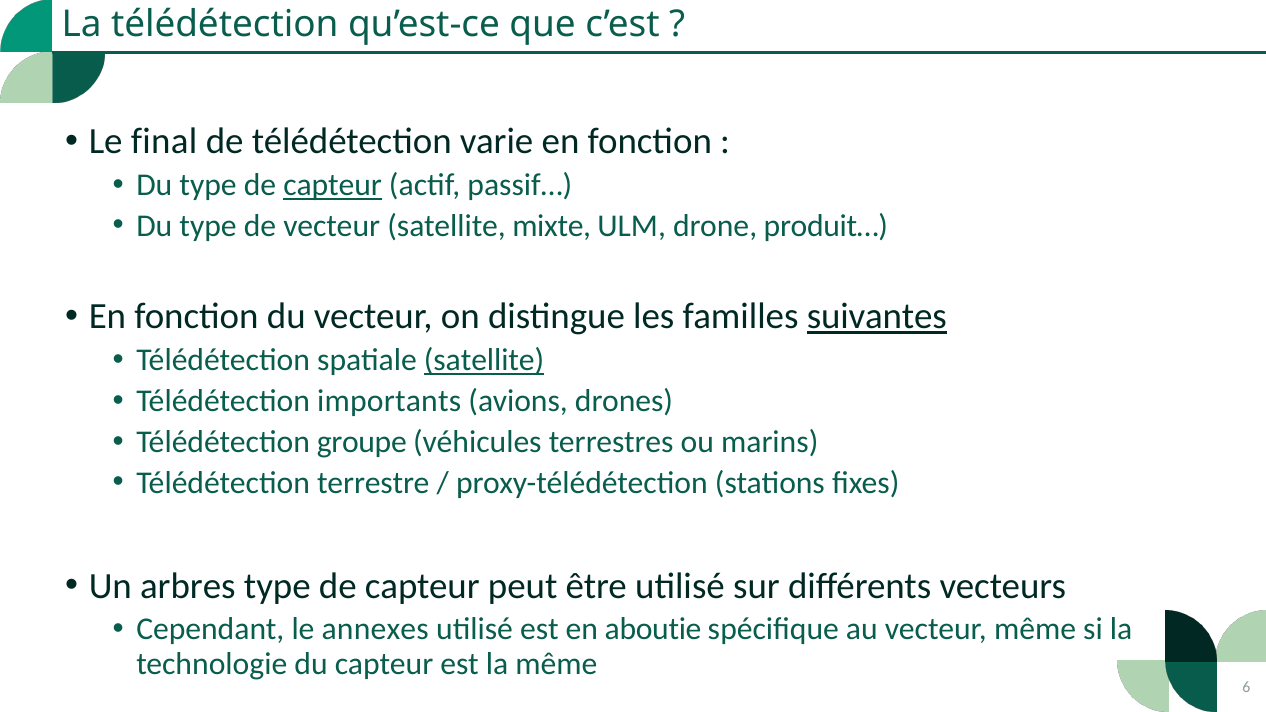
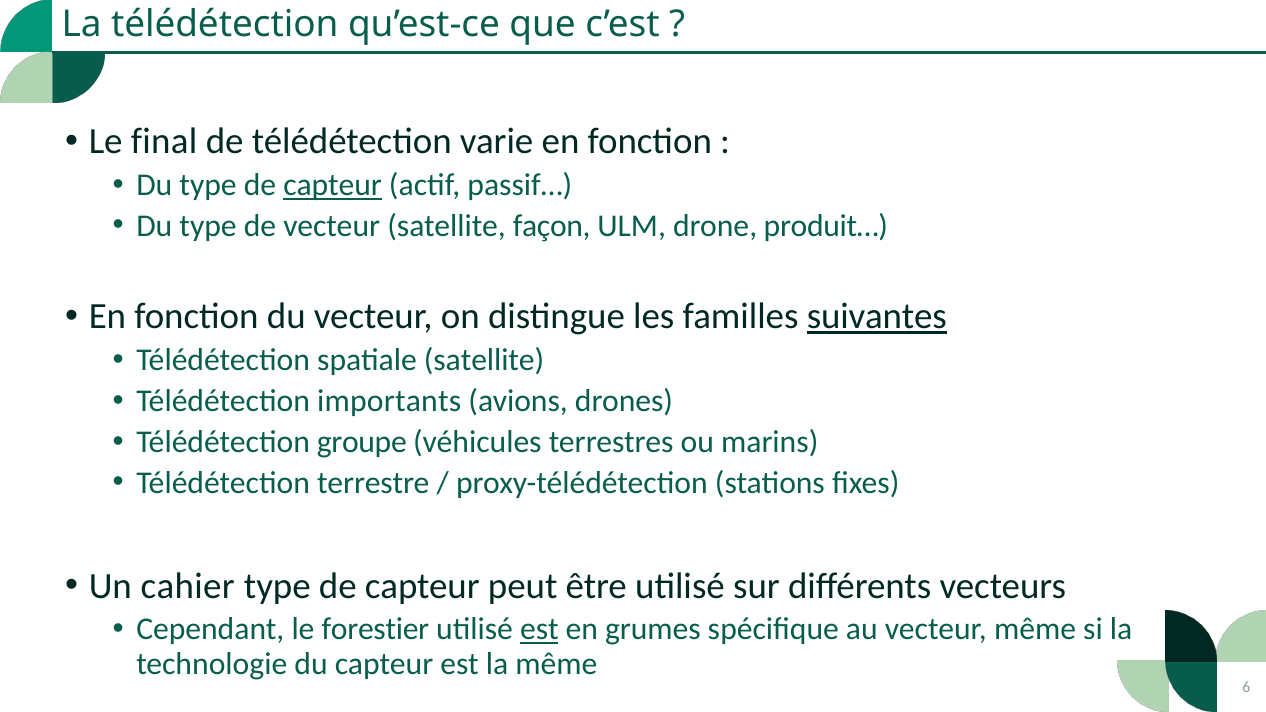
mixte: mixte -> façon
satellite at (484, 360) underline: present -> none
arbres: arbres -> cahier
annexes: annexes -> forestier
est at (539, 630) underline: none -> present
aboutie: aboutie -> grumes
